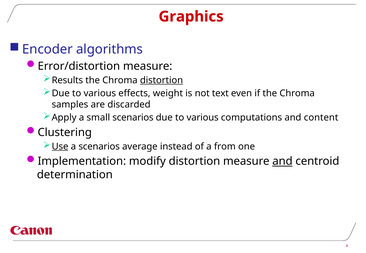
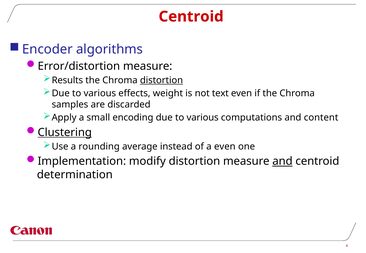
Graphics at (191, 17): Graphics -> Centroid
small scenarios: scenarios -> encoding
Clustering underline: none -> present
Use underline: present -> none
a scenarios: scenarios -> rounding
a from: from -> even
